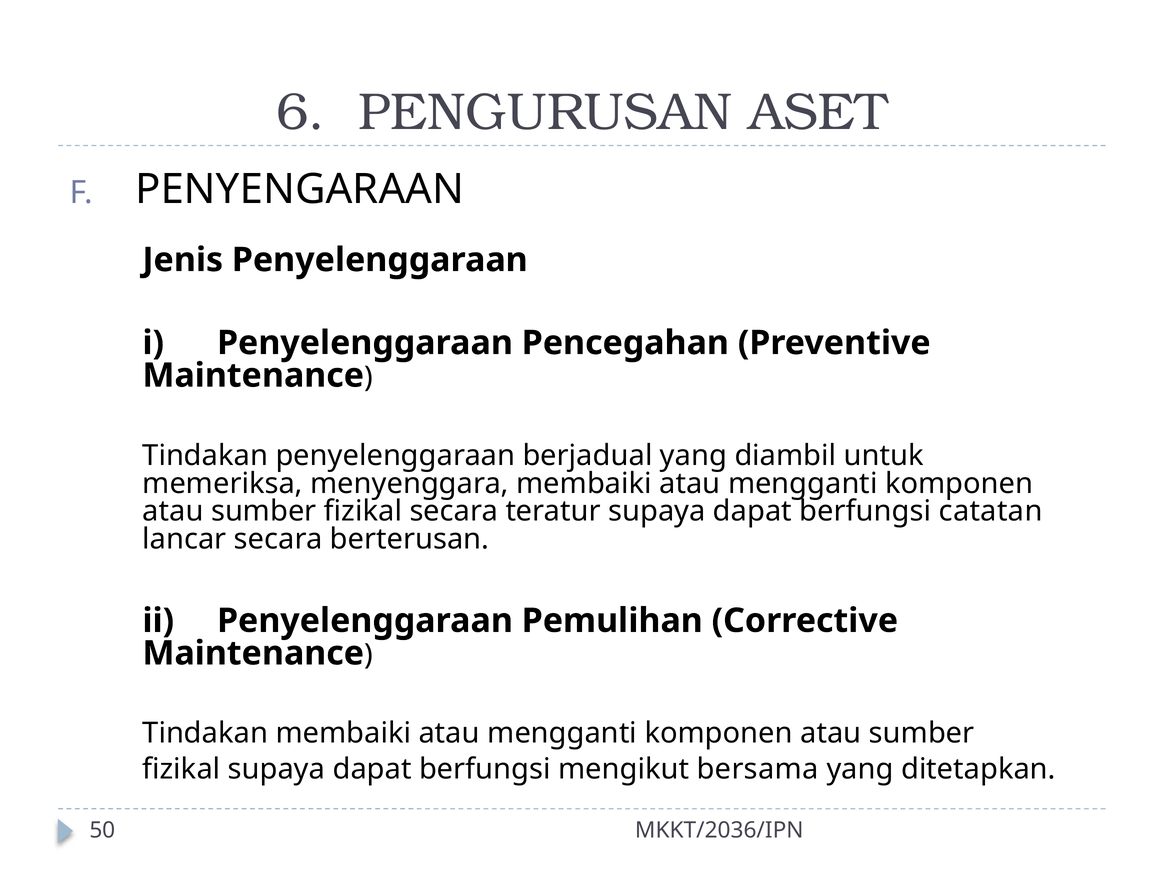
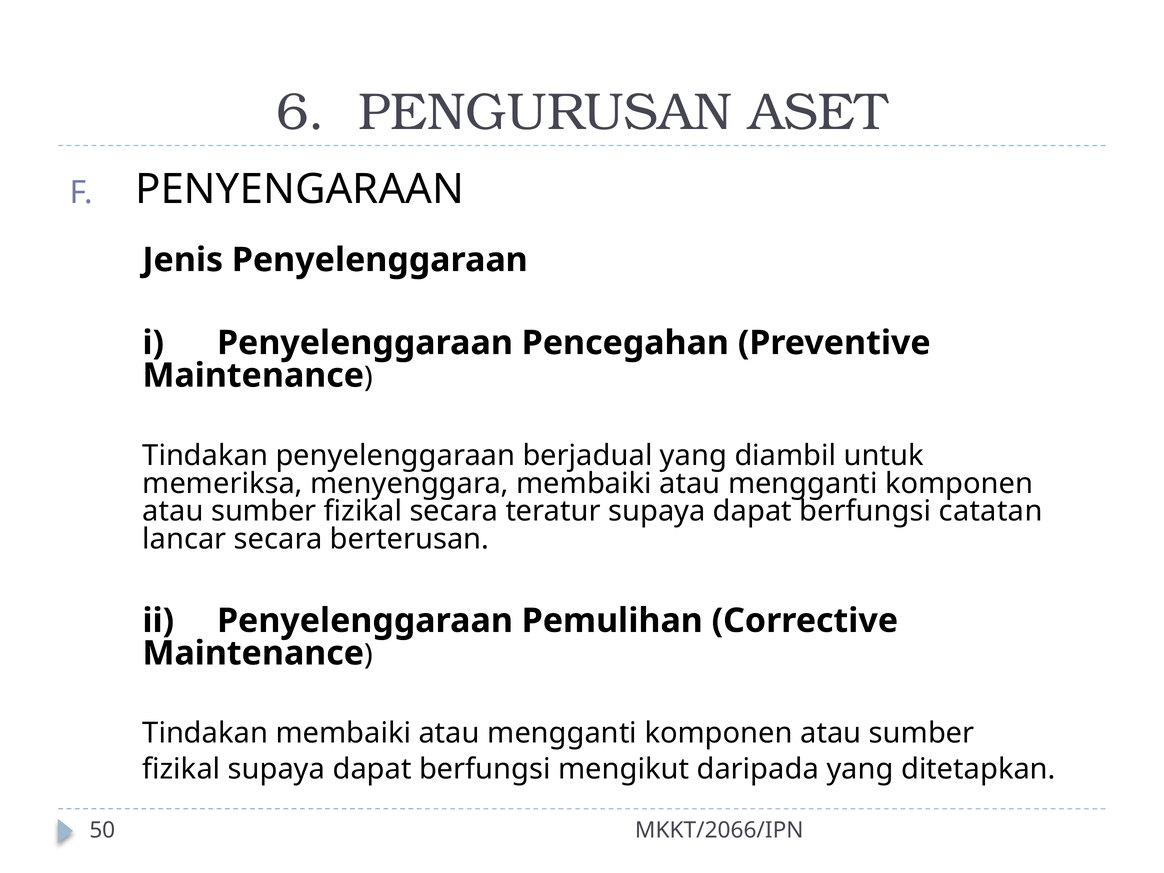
bersama: bersama -> daripada
MKKT/2036/IPN: MKKT/2036/IPN -> MKKT/2066/IPN
